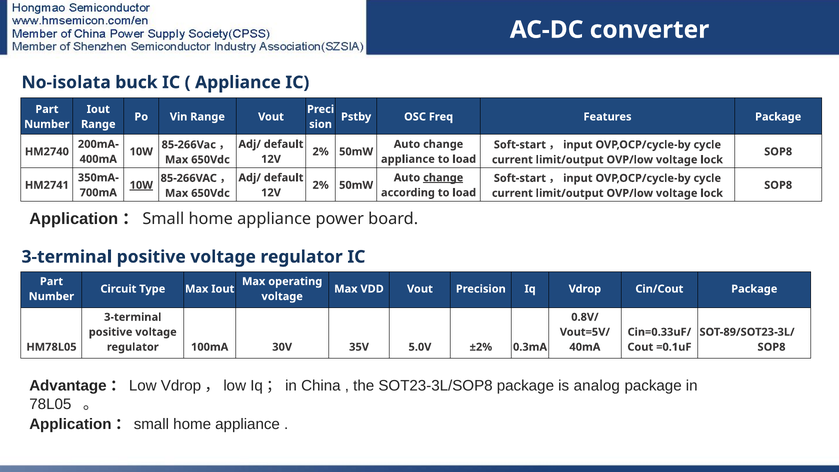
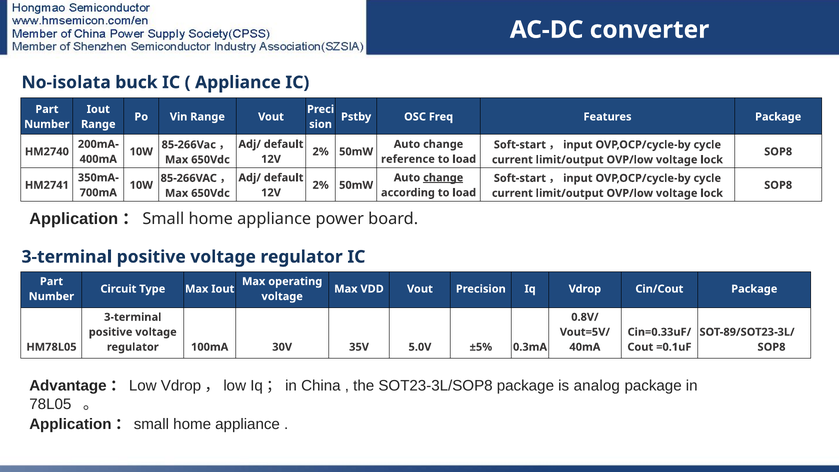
appliance at (408, 159): appliance -> reference
10W at (141, 185) underline: present -> none
±2%: ±2% -> ±5%
